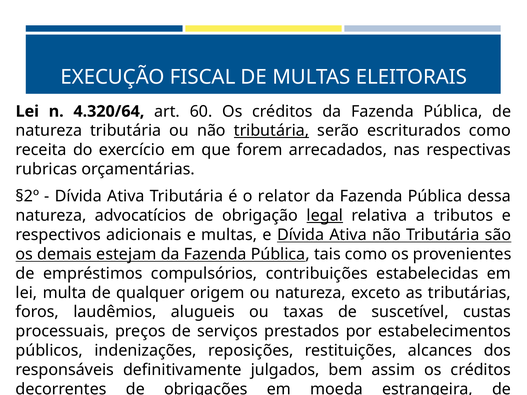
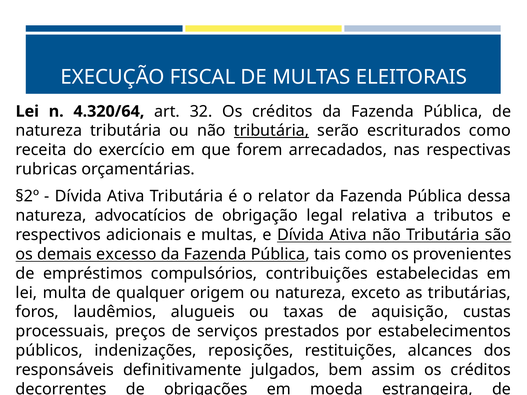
60: 60 -> 32
legal underline: present -> none
estejam: estejam -> excesso
suscetível: suscetível -> aquisição
